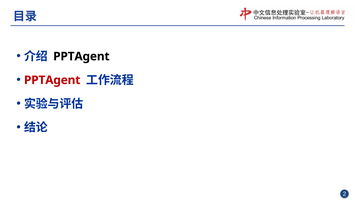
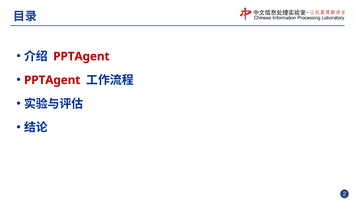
PPTAgent at (81, 56) colour: black -> red
